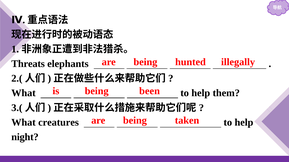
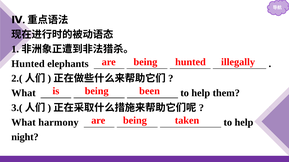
Threats at (28, 64): Threats -> Hunted
creatures: creatures -> harmony
